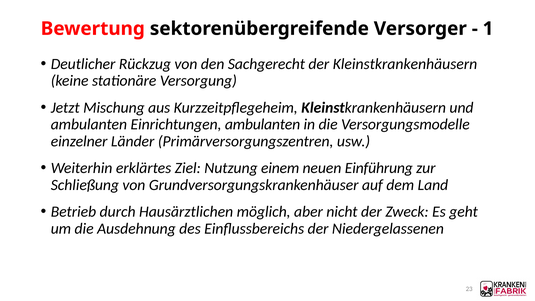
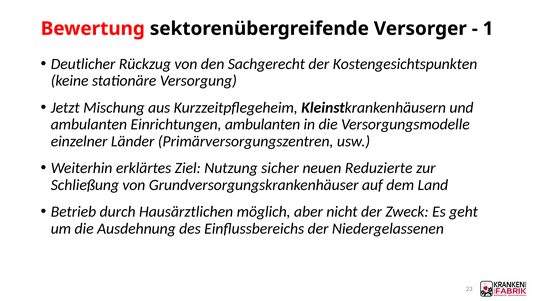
der Kleinstkrankenhäusern: Kleinstkrankenhäusern -> Kostengesichtspunkten
einem: einem -> sicher
Einführung: Einführung -> Reduzierte
